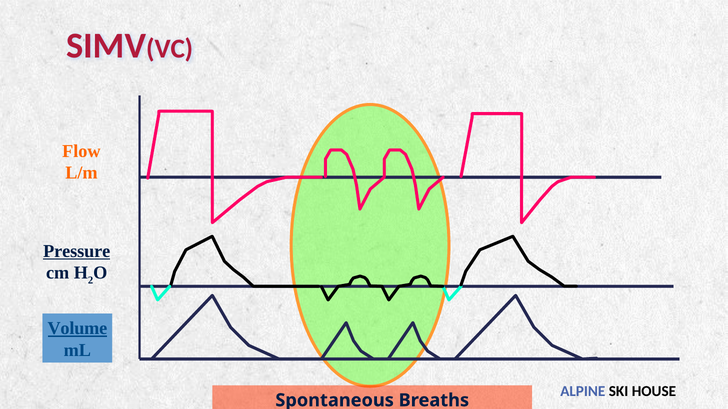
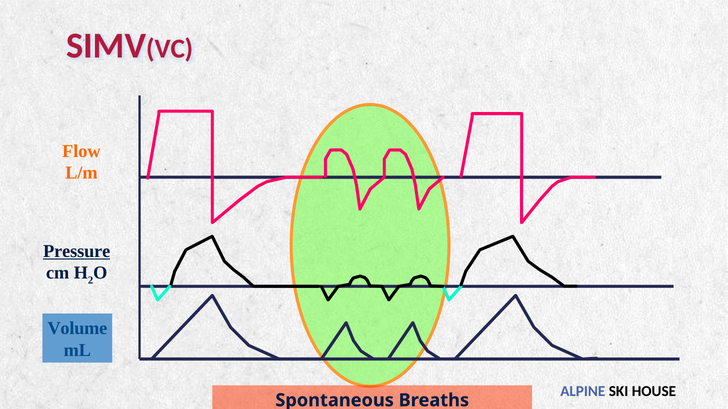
Volume underline: present -> none
